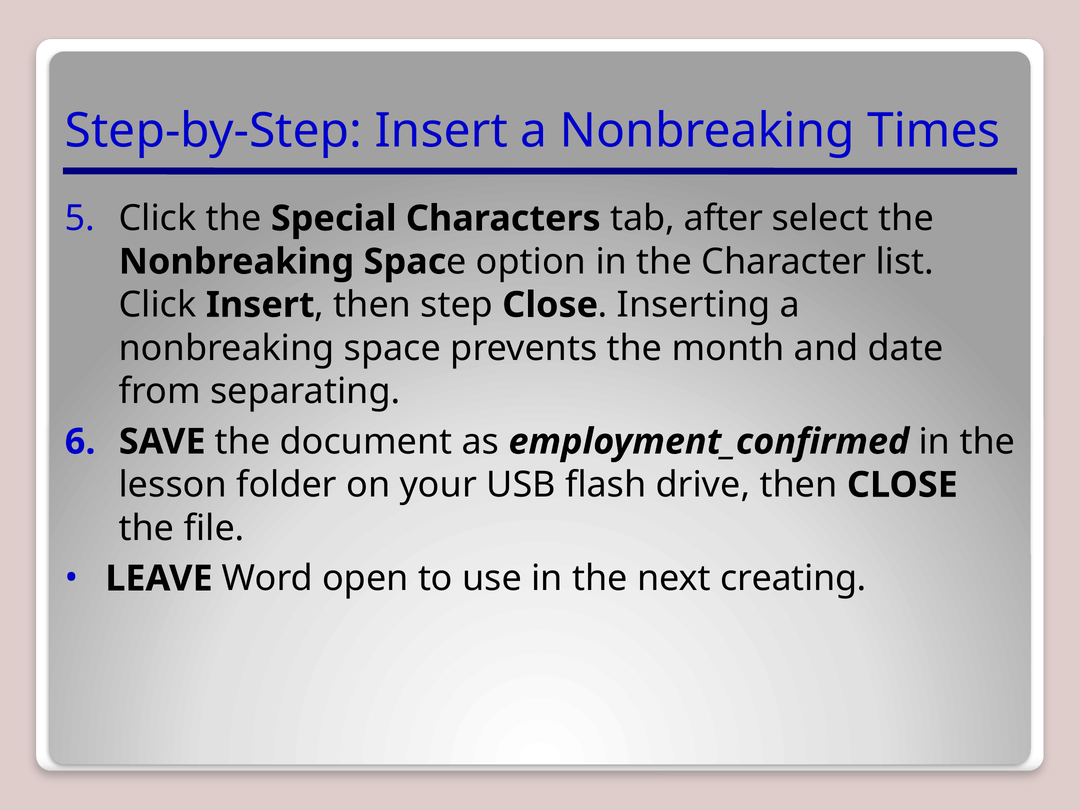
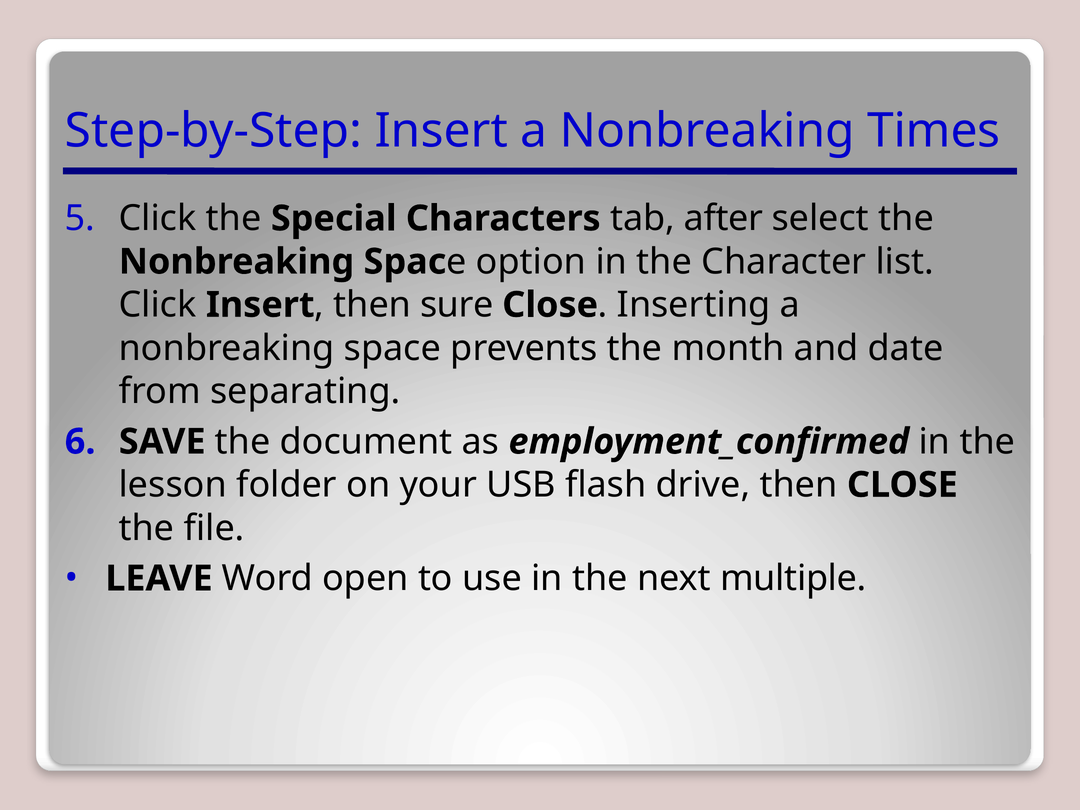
step: step -> sure
creating: creating -> multiple
